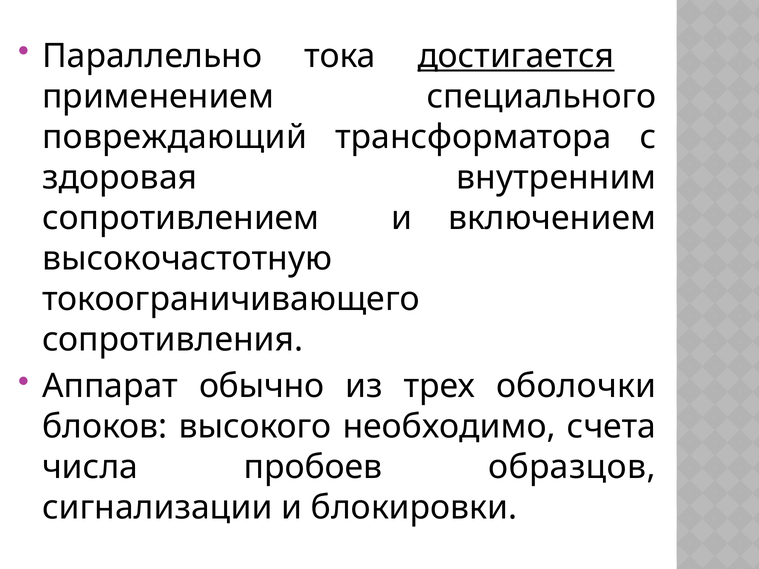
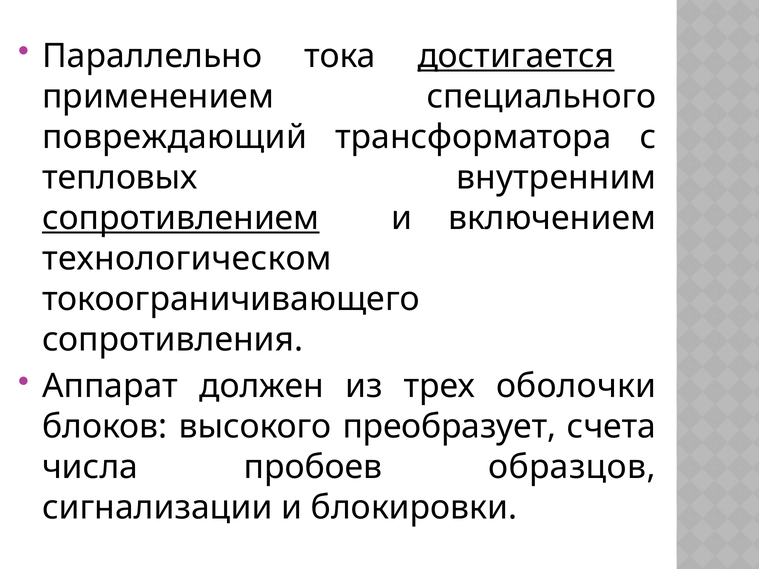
здоровая: здоровая -> тепловых
сопротивлением underline: none -> present
высокочастотную: высокочастотную -> технологическом
обычно: обычно -> должен
необходимо: необходимо -> преобразует
